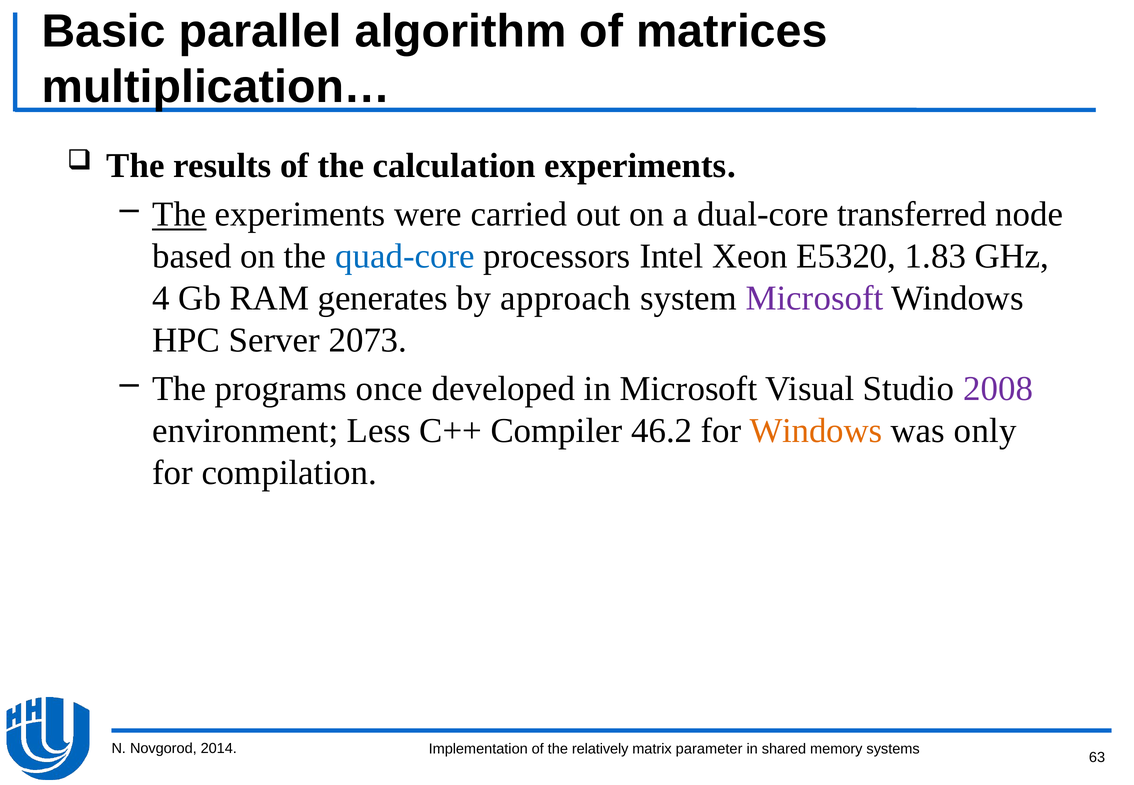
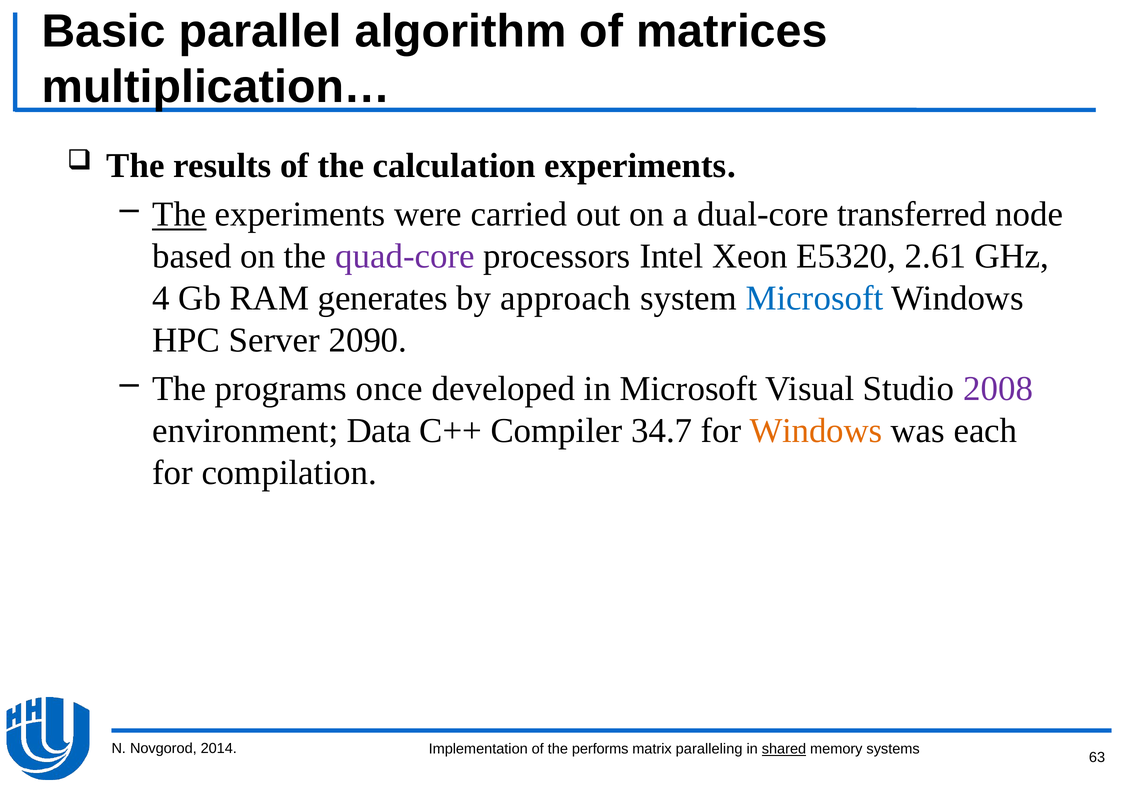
quad-core colour: blue -> purple
1.83: 1.83 -> 2.61
Microsoft at (815, 298) colour: purple -> blue
2073: 2073 -> 2090
Less: Less -> Data
46.2: 46.2 -> 34.7
only: only -> each
relatively: relatively -> performs
parameter: parameter -> paralleling
shared underline: none -> present
